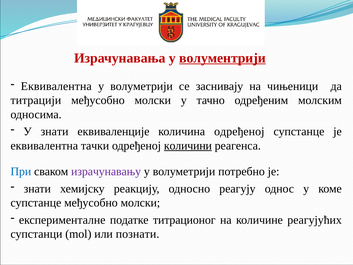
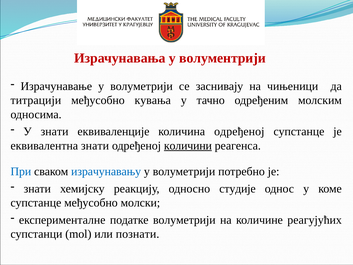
волументрији underline: present -> none
Еквивалентна at (56, 86): Еквивалентна -> Израчунавање
молски at (153, 100): молски -> кувања
еквивалентна тачки: тачки -> знати
израчунавању colour: purple -> blue
реагују: реагују -> студије
податке титрационог: титрационог -> волуметрији
